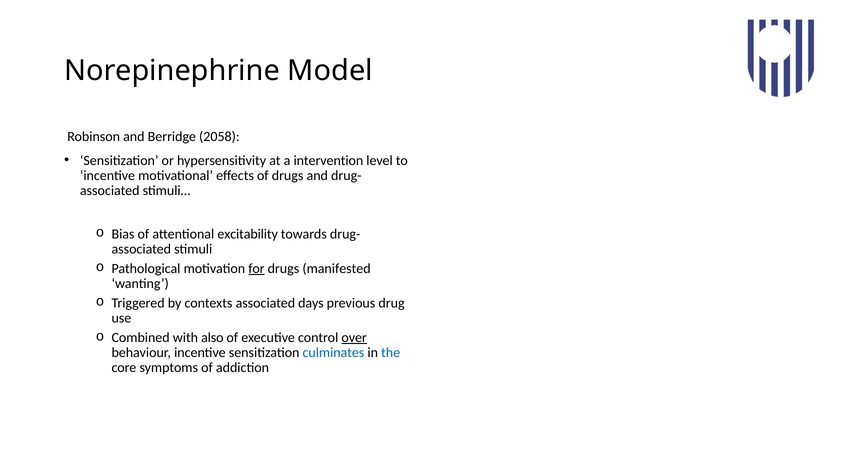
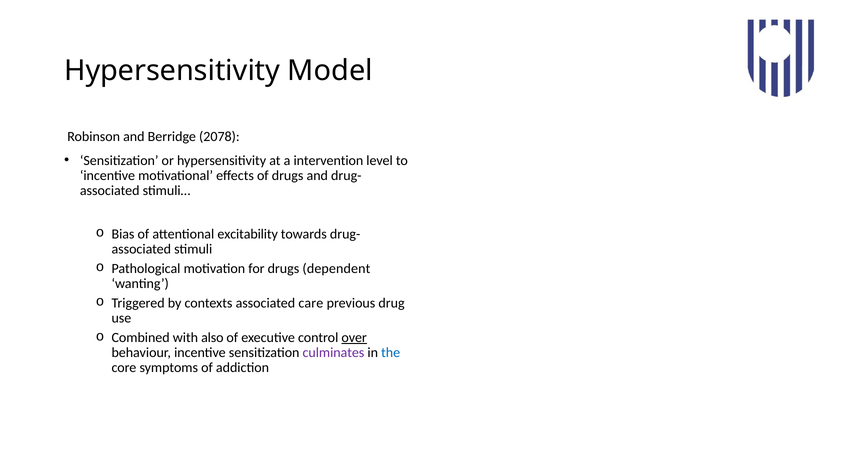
Norepinephrine at (172, 71): Norepinephrine -> Hypersensitivity
2058: 2058 -> 2078
for underline: present -> none
manifested: manifested -> dependent
days: days -> care
culminates colour: blue -> purple
